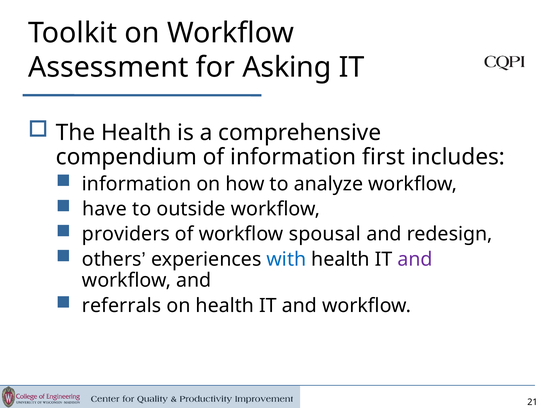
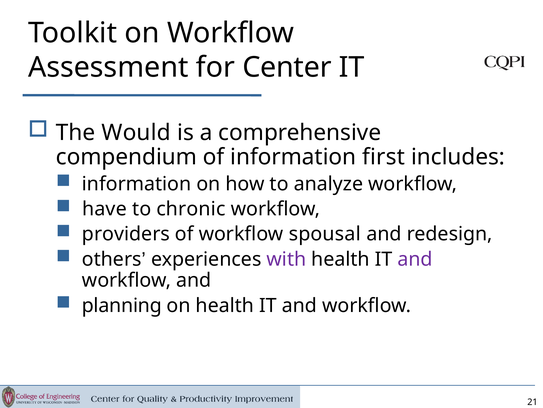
Asking: Asking -> Center
The Health: Health -> Would
outside: outside -> chronic
with colour: blue -> purple
referrals: referrals -> planning
